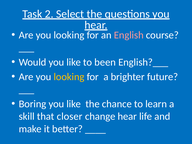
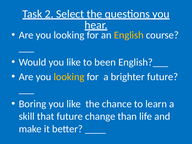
English colour: pink -> yellow
that closer: closer -> future
change hear: hear -> than
